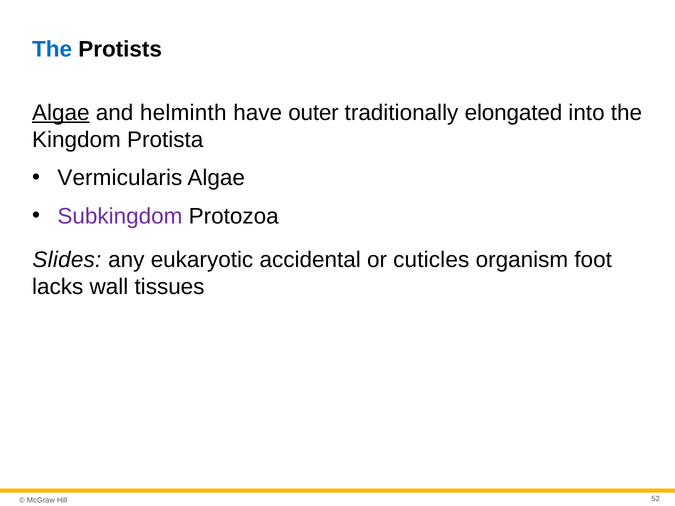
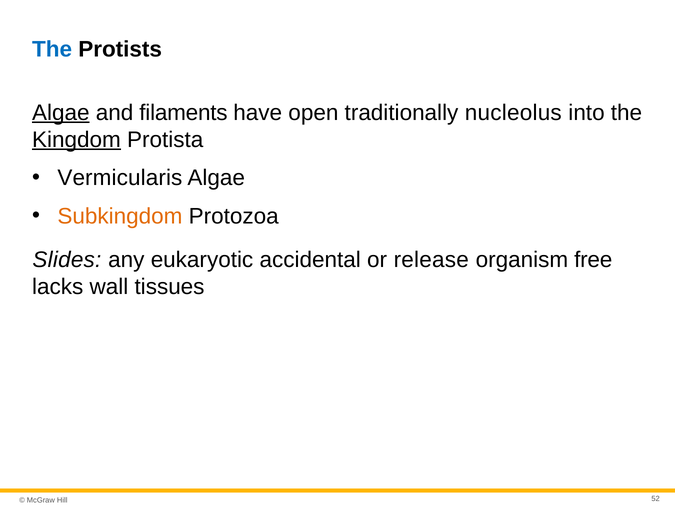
helminth: helminth -> filaments
outer: outer -> open
elongated: elongated -> nucleolus
Kingdom underline: none -> present
Subkingdom colour: purple -> orange
cuticles: cuticles -> release
foot: foot -> free
